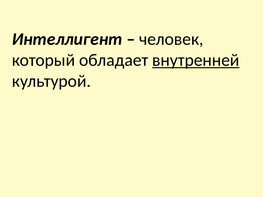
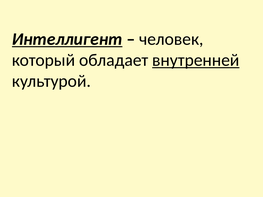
Интеллигент underline: none -> present
